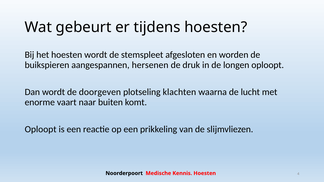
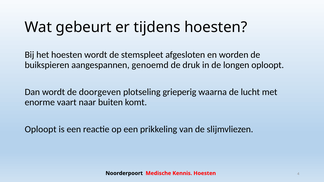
hersenen: hersenen -> genoemd
klachten: klachten -> grieperig
